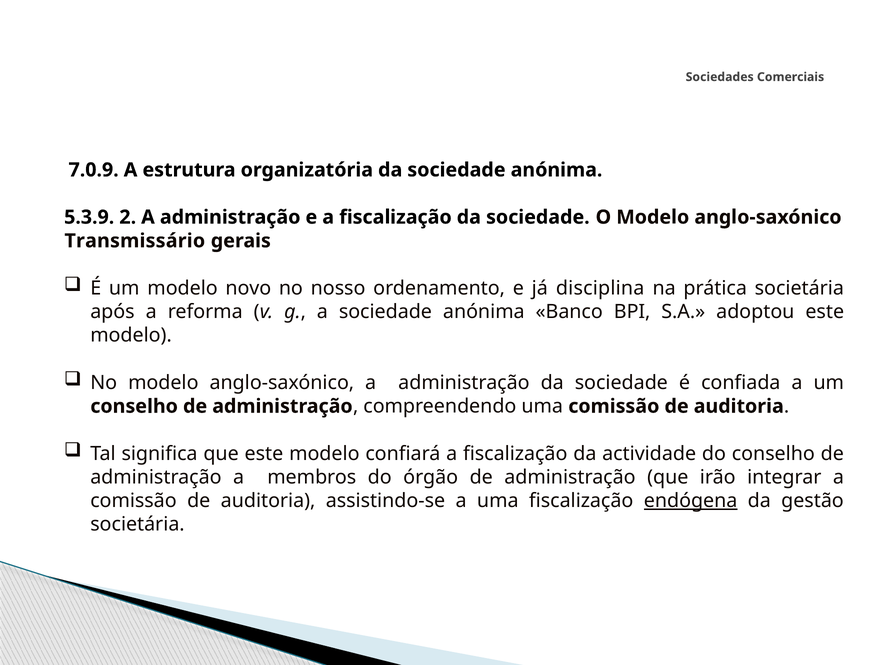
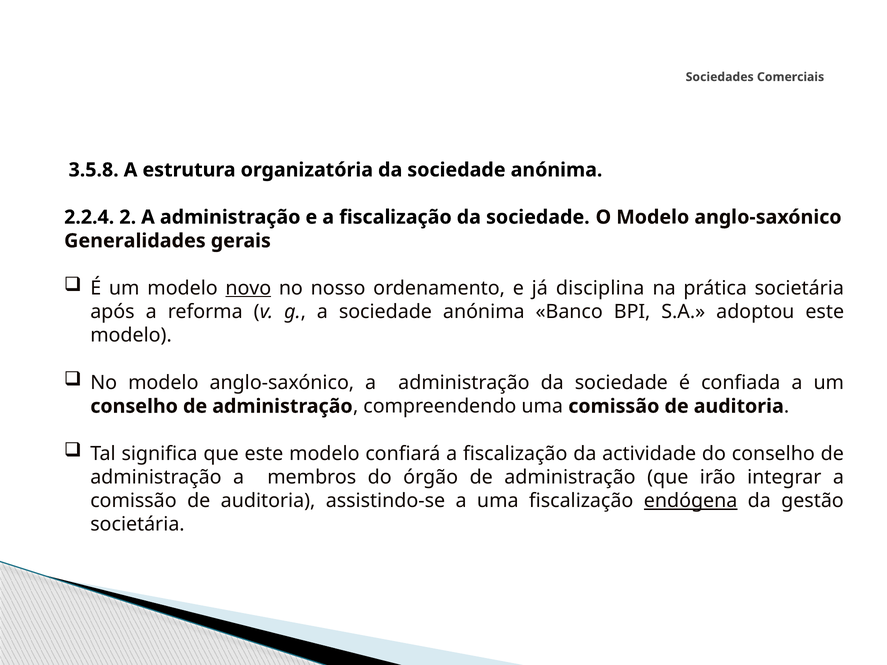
7.0.9: 7.0.9 -> 3.5.8
5.3.9: 5.3.9 -> 2.2.4
Transmissário: Transmissário -> Generalidades
novo underline: none -> present
